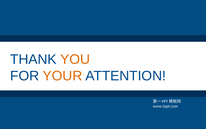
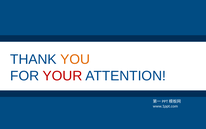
YOUR colour: orange -> red
